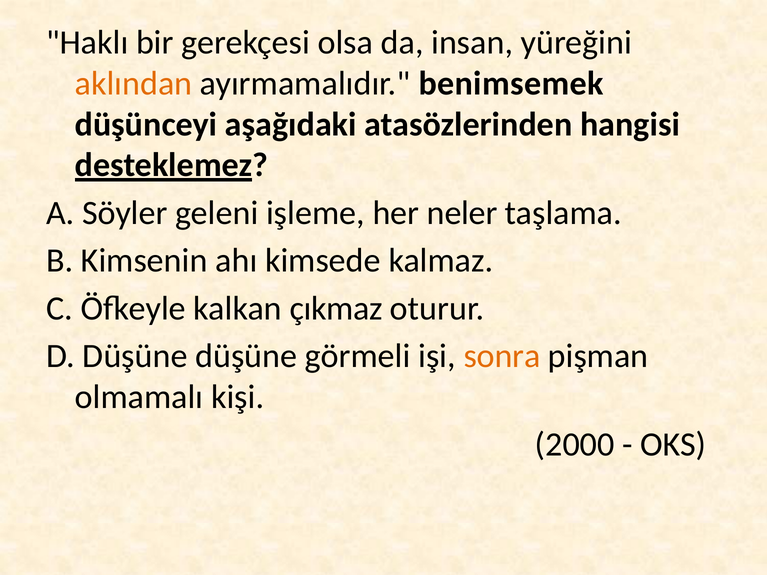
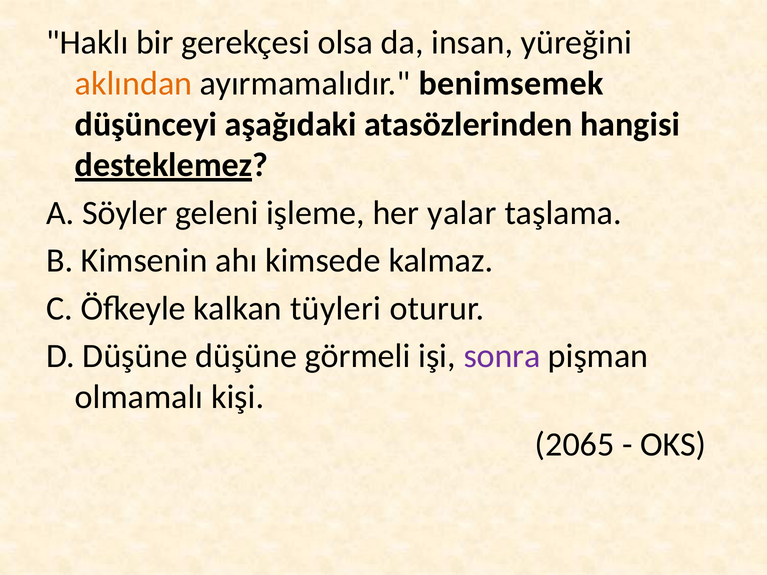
neler: neler -> yalar
çıkmaz: çıkmaz -> tüyleri
sonra colour: orange -> purple
2000: 2000 -> 2065
